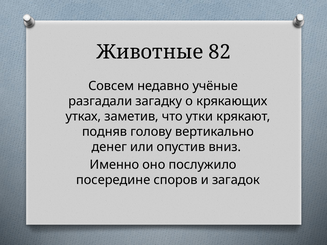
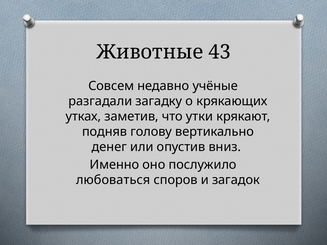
82: 82 -> 43
посередине: посередине -> любоваться
